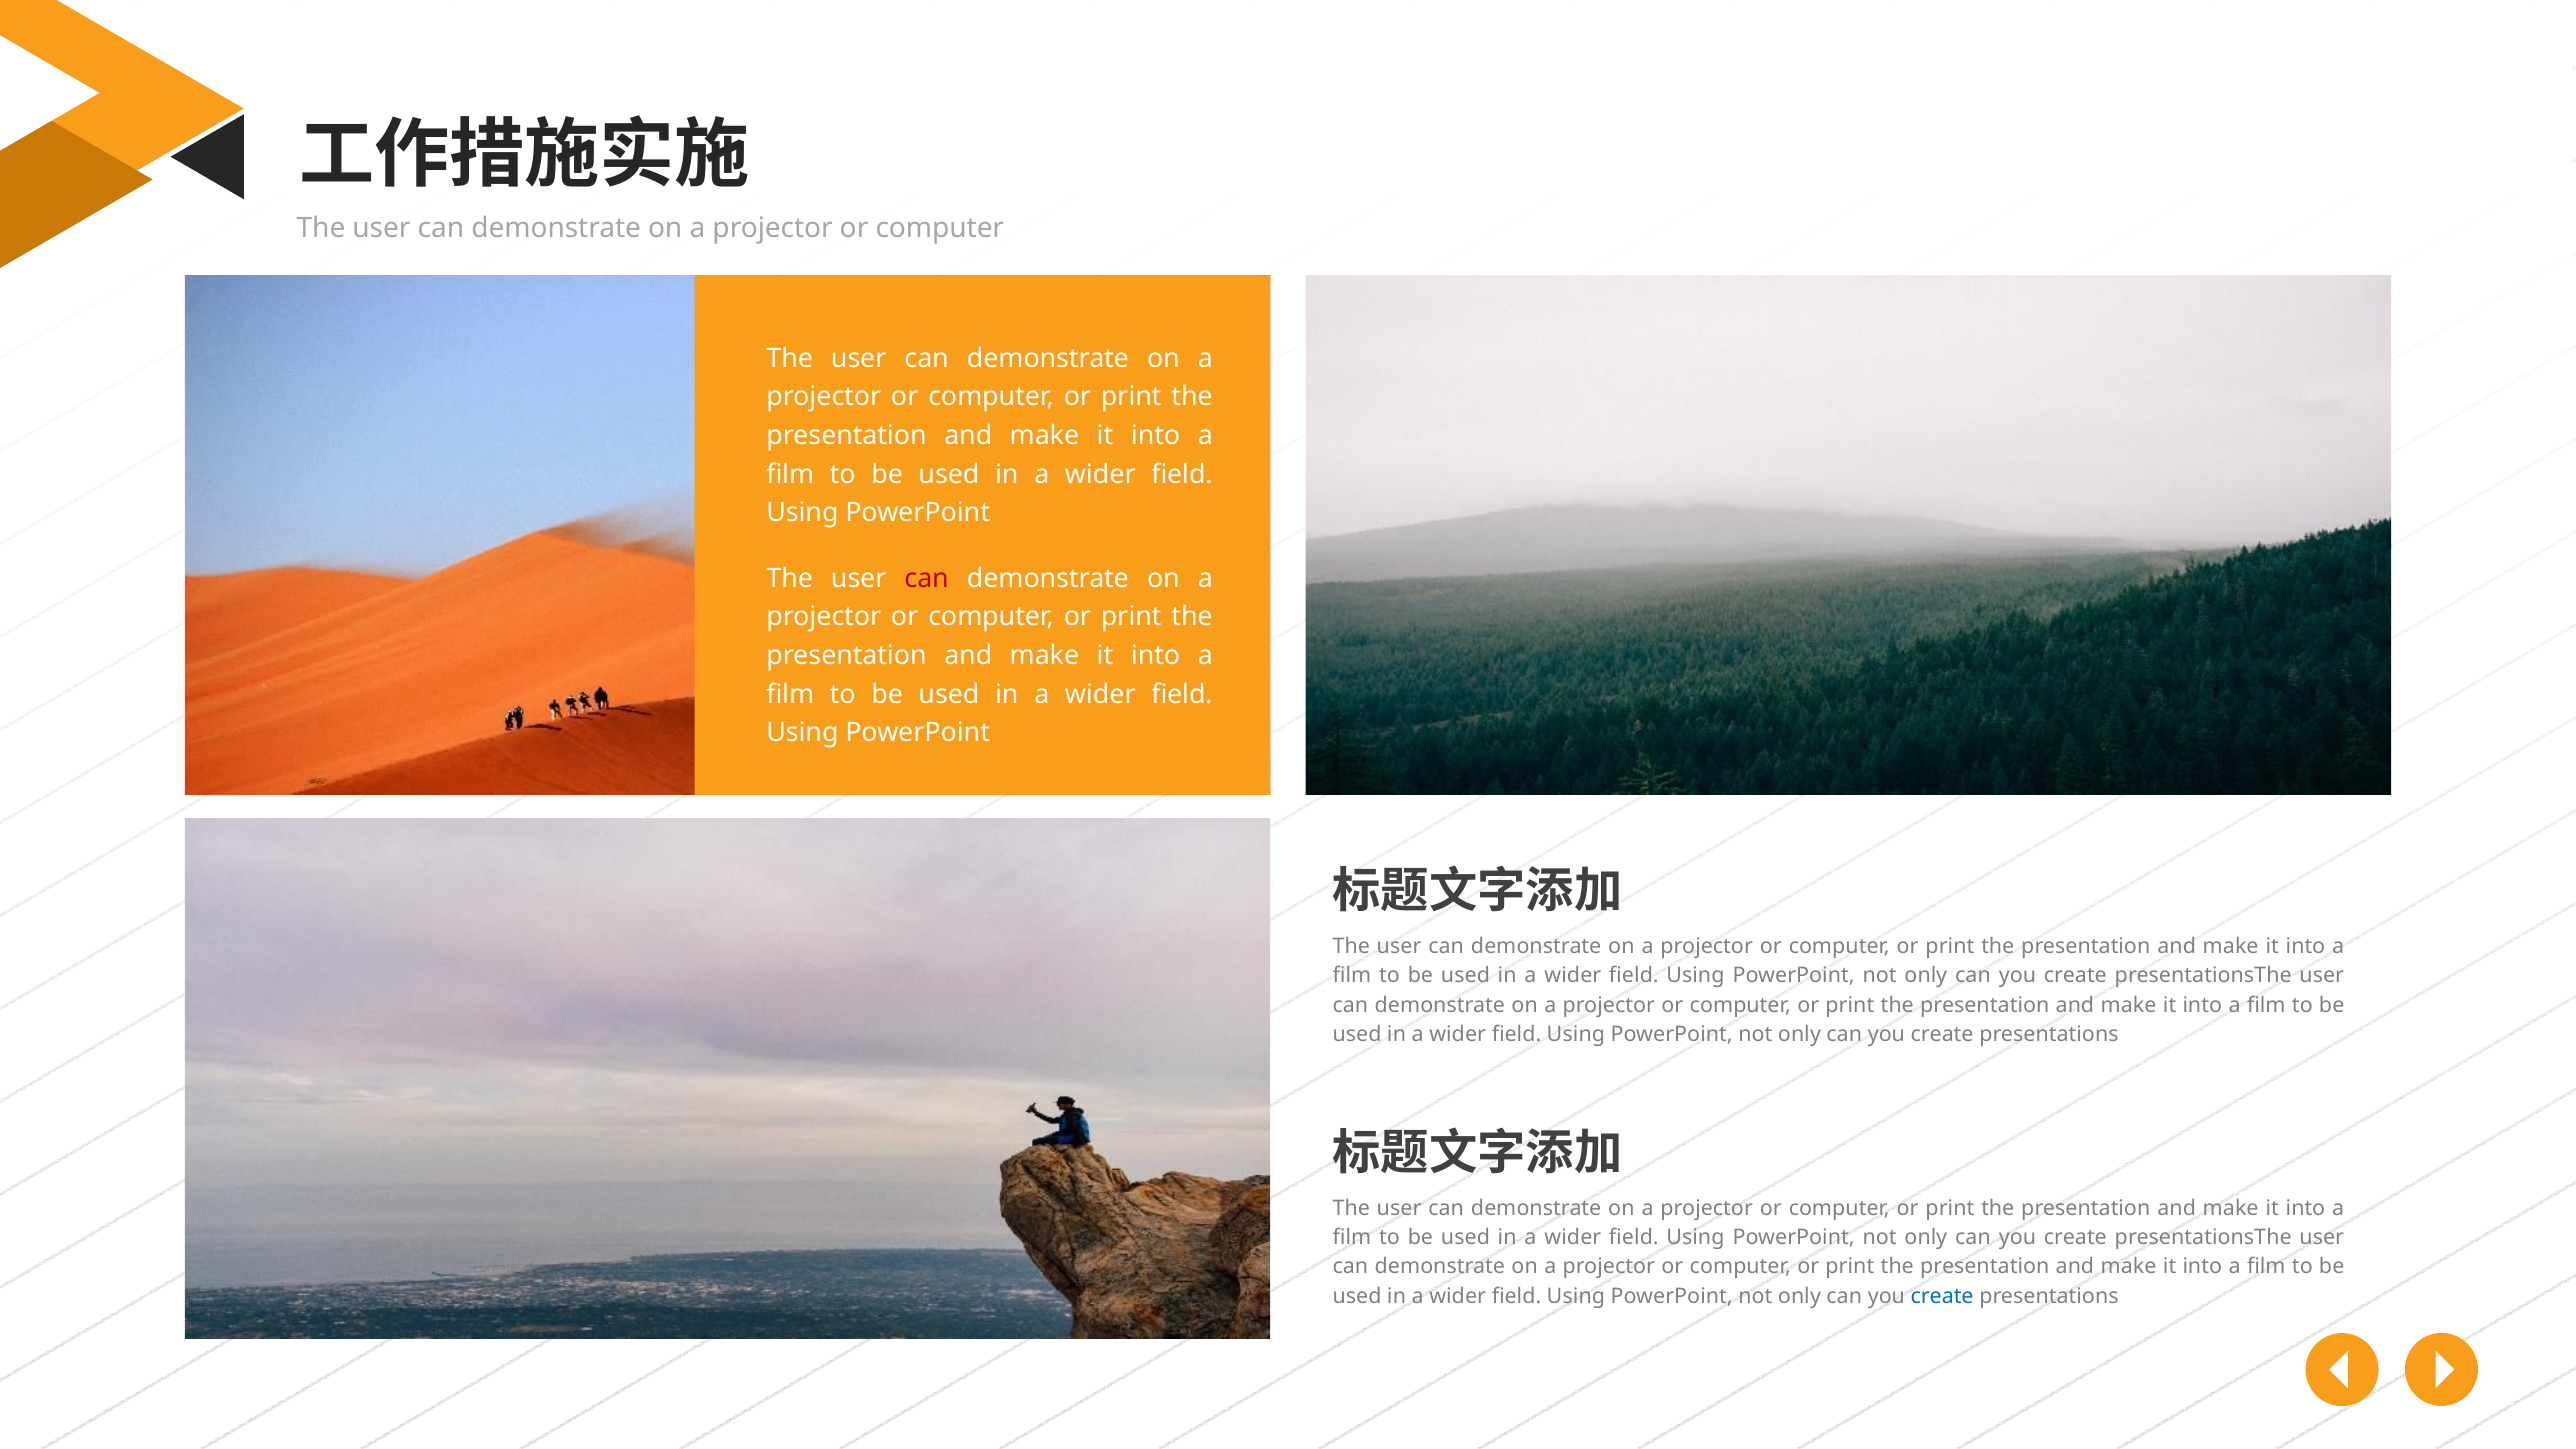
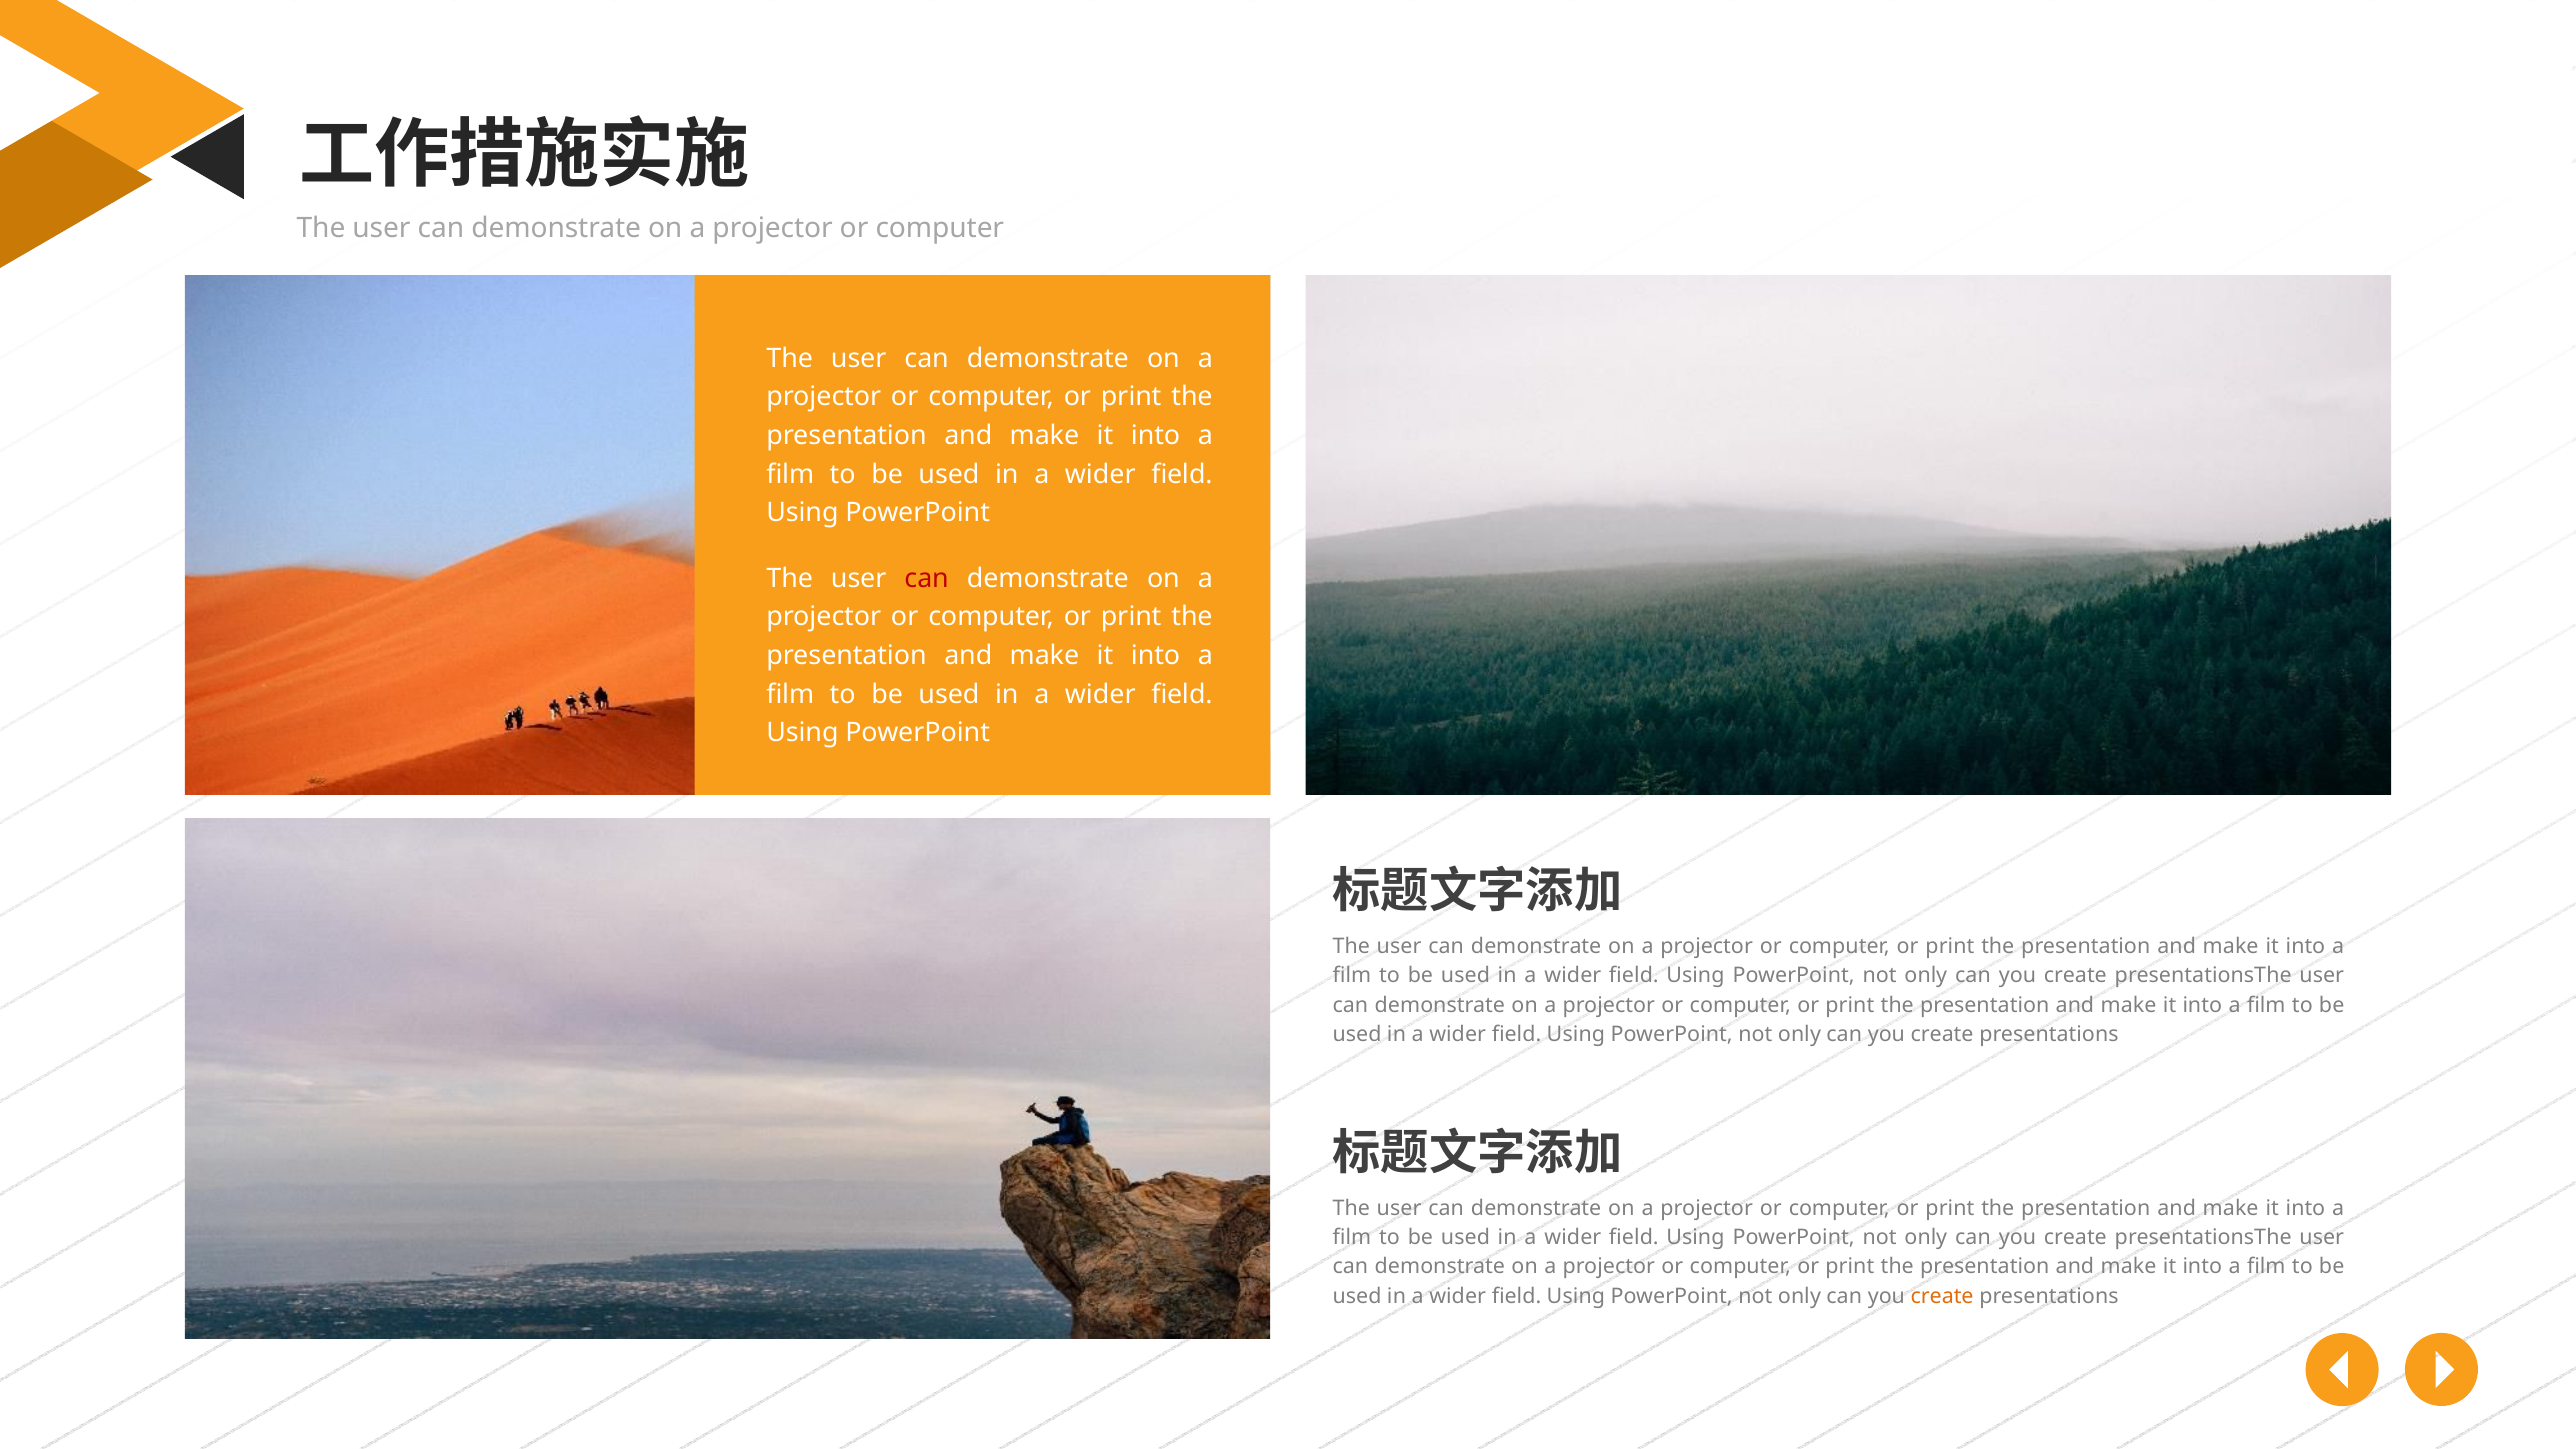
create at (1942, 1296) colour: blue -> orange
